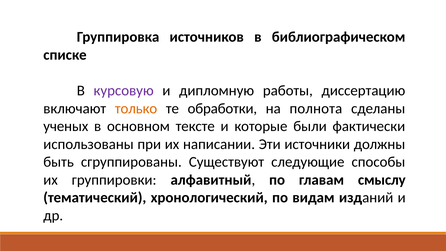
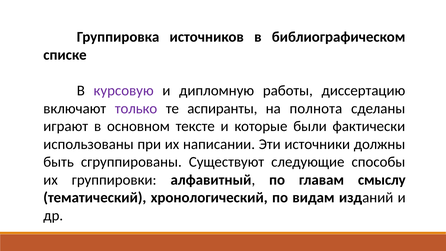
только colour: orange -> purple
обработки: обработки -> аспиранты
ученых: ученых -> играют
